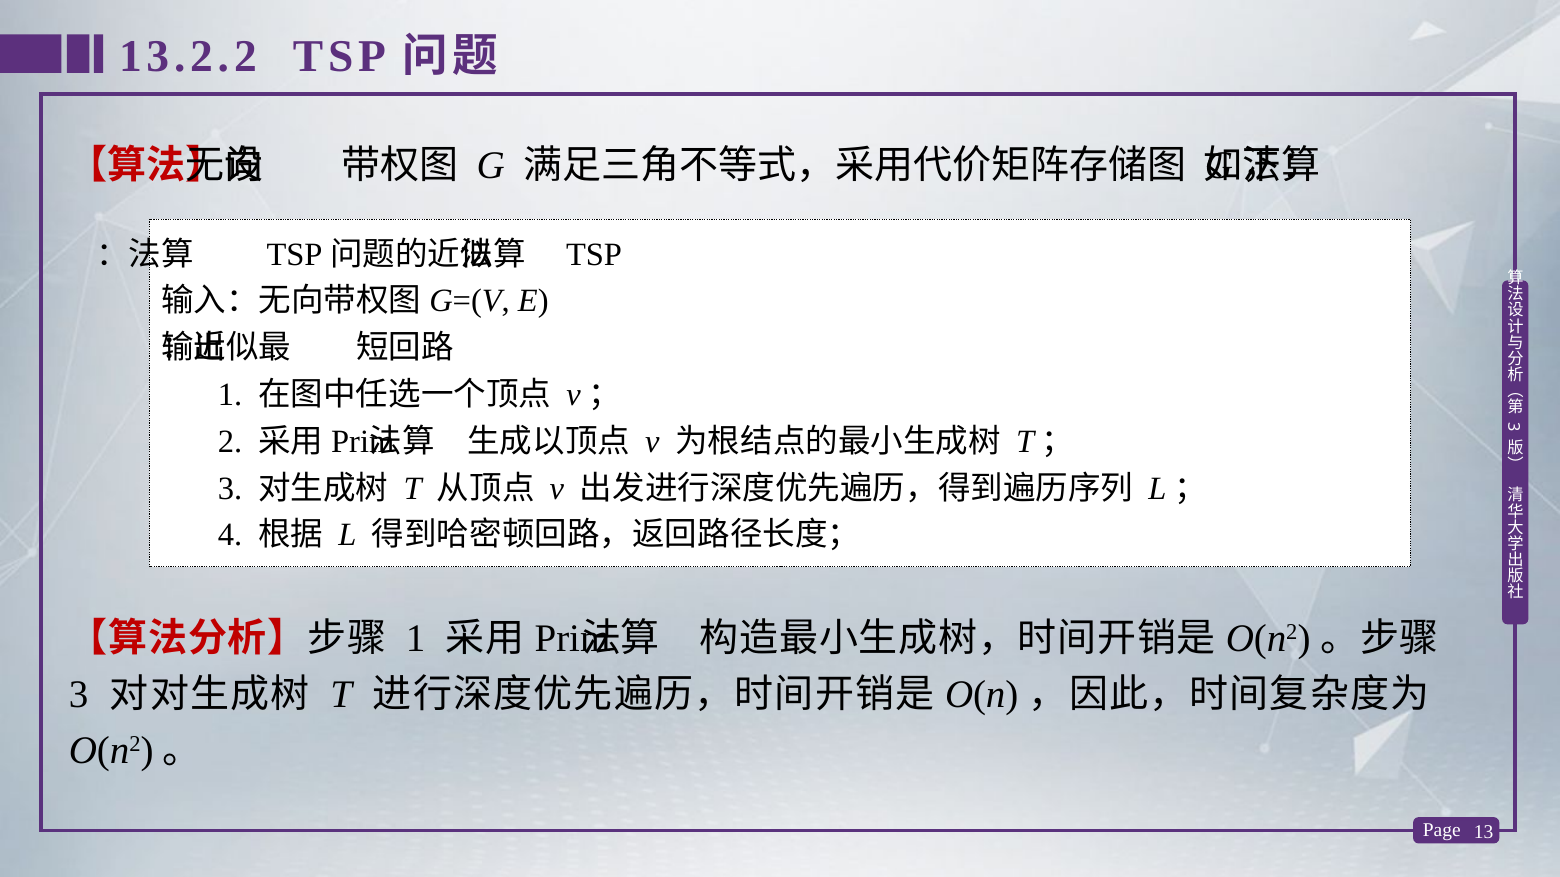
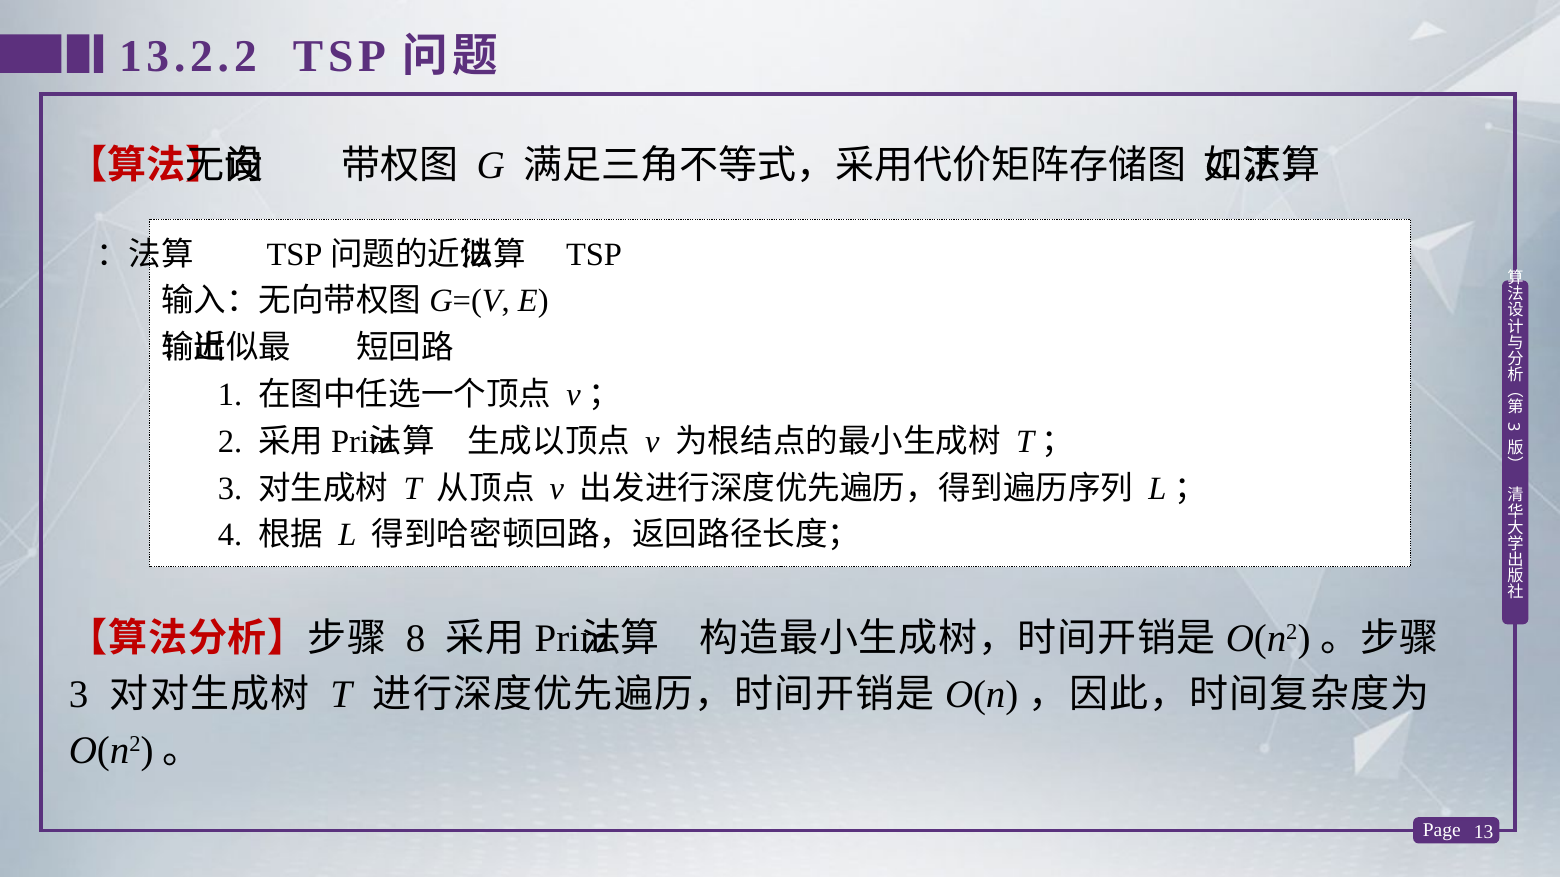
1 at (416, 639): 1 -> 8
